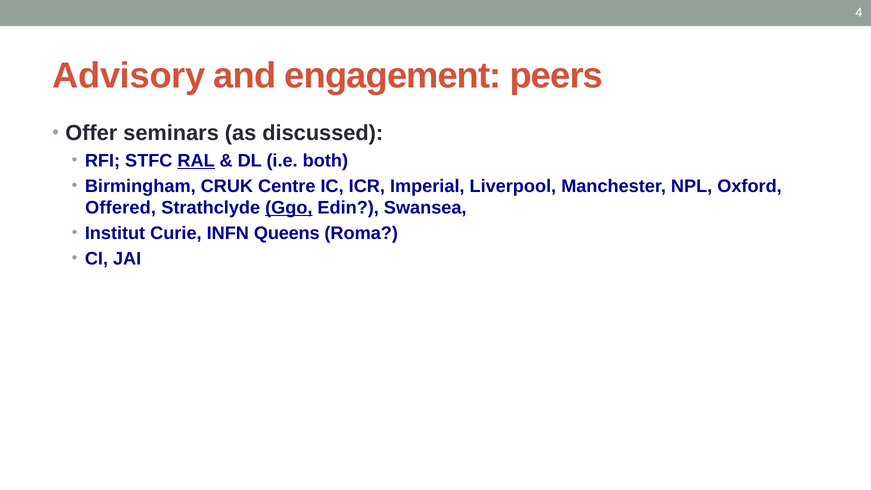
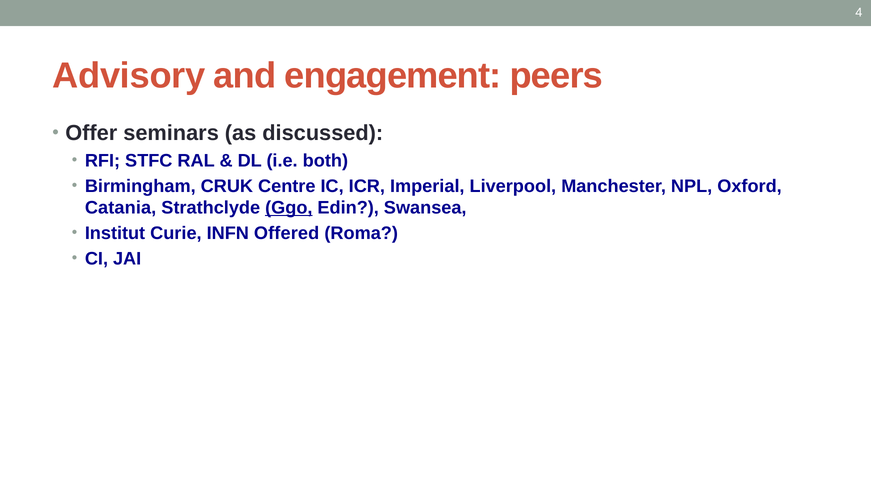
RAL underline: present -> none
Offered: Offered -> Catania
Queens: Queens -> Offered
